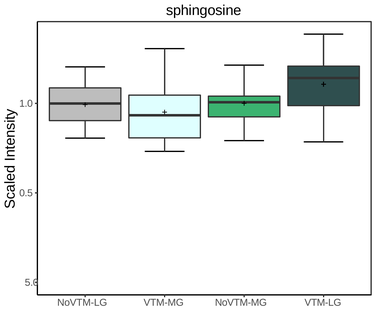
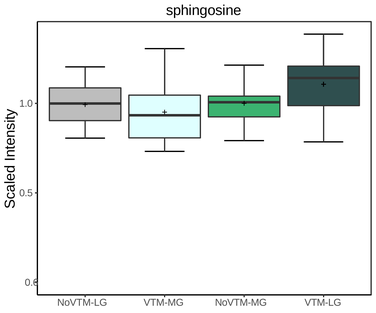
5.0: 5.0 -> 0.6
